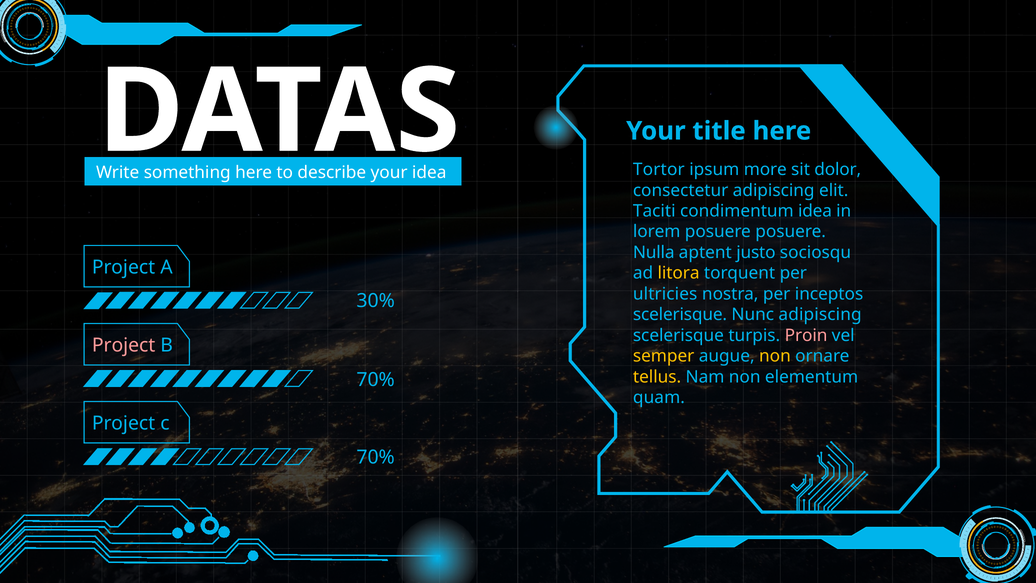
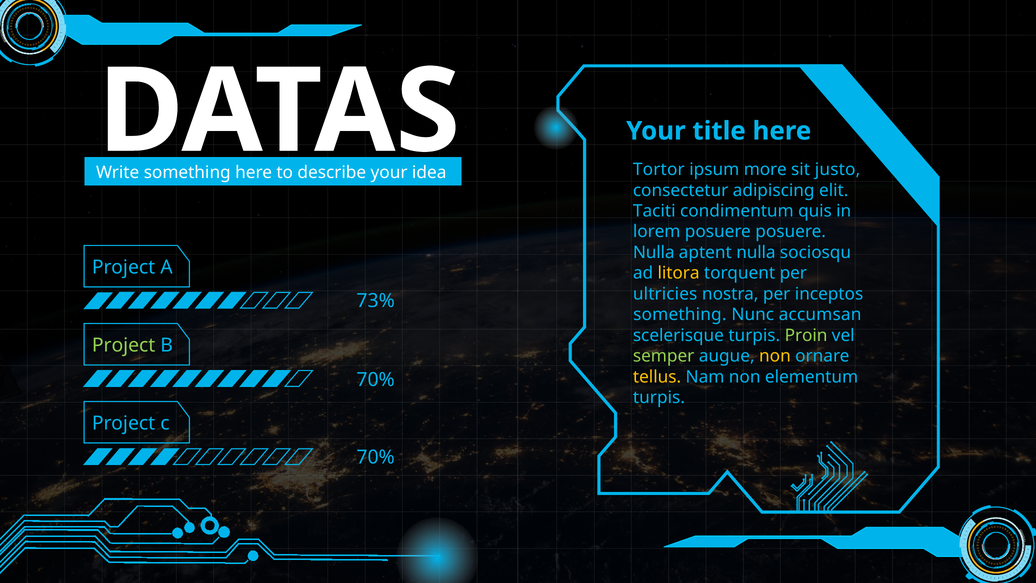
dolor: dolor -> justo
condimentum idea: idea -> quis
aptent justo: justo -> nulla
30%: 30% -> 73%
scelerisque at (680, 315): scelerisque -> something
Nunc adipiscing: adipiscing -> accumsan
Proin colour: pink -> light green
Project at (124, 345) colour: pink -> light green
semper colour: yellow -> light green
quam at (659, 397): quam -> turpis
